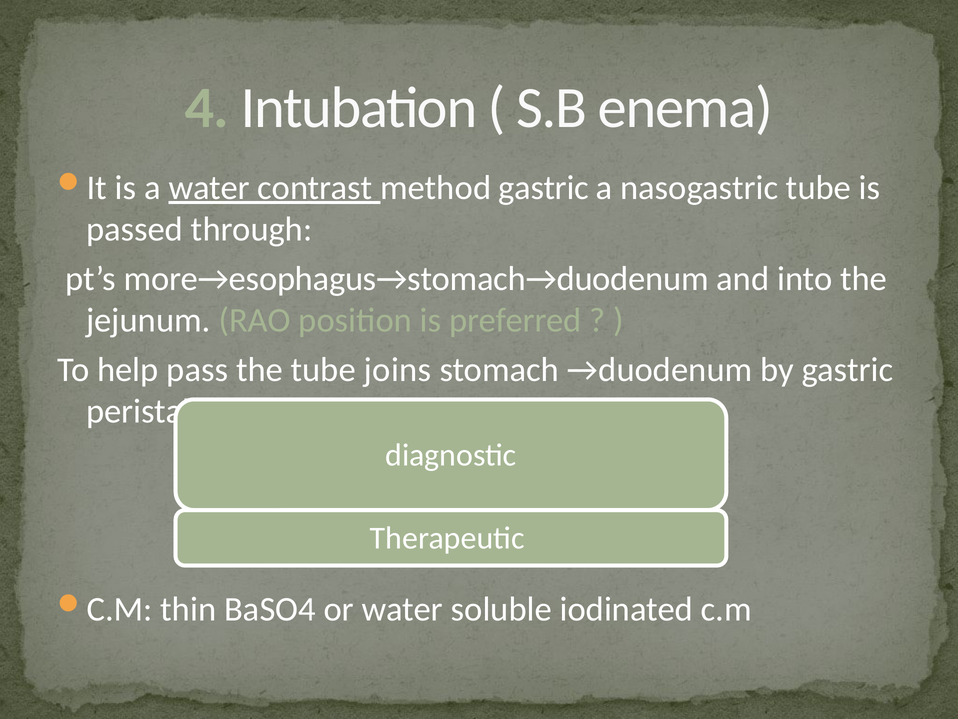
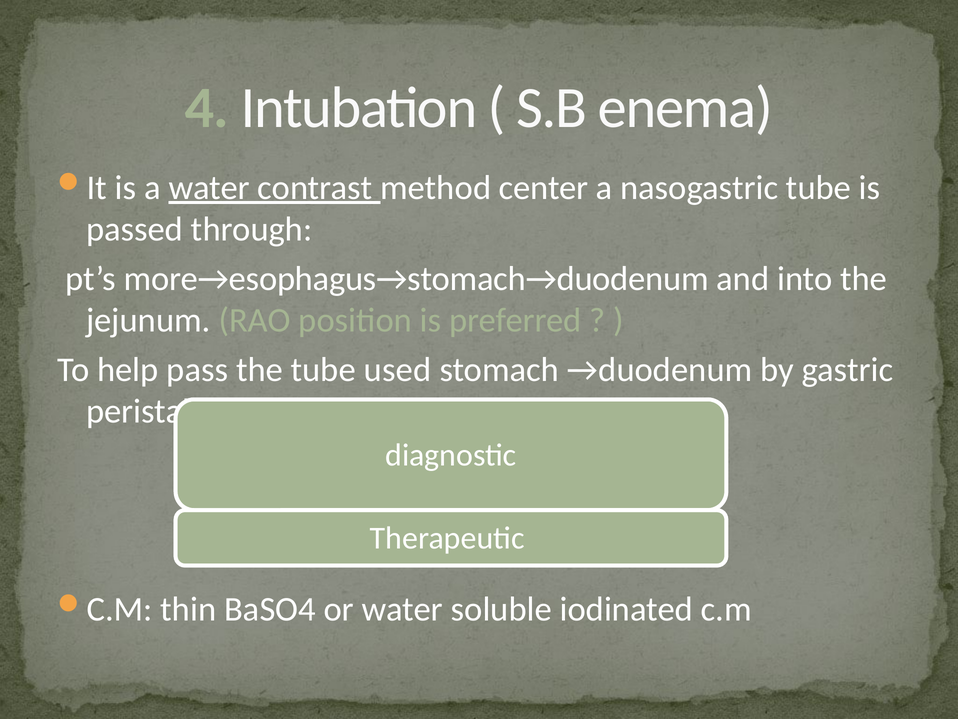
method gastric: gastric -> center
joins: joins -> used
